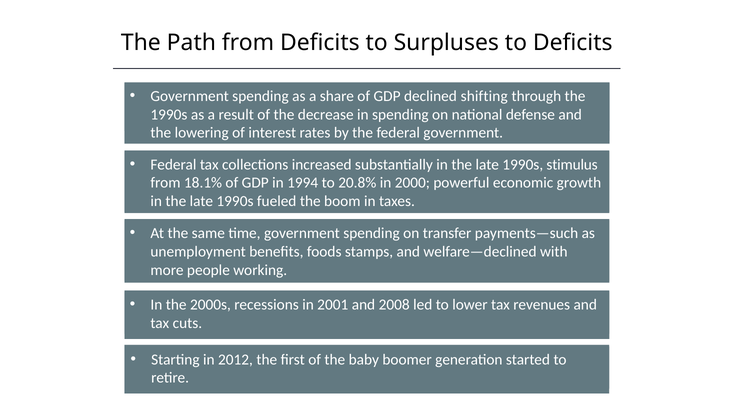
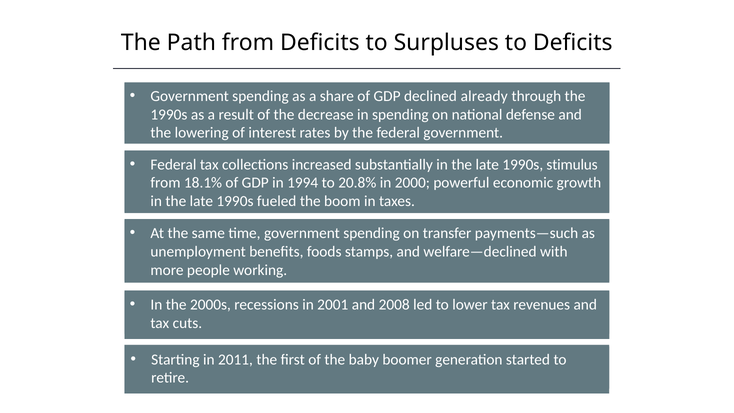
shifting: shifting -> already
2012: 2012 -> 2011
